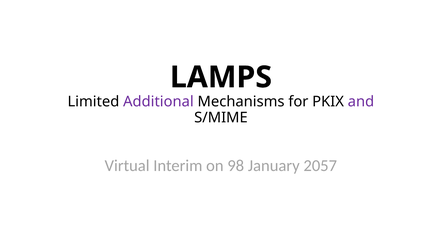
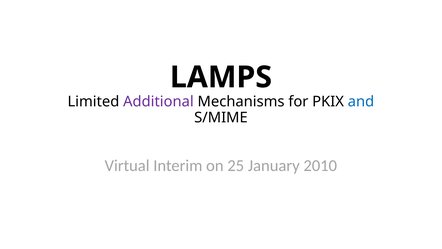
and colour: purple -> blue
98: 98 -> 25
2057: 2057 -> 2010
